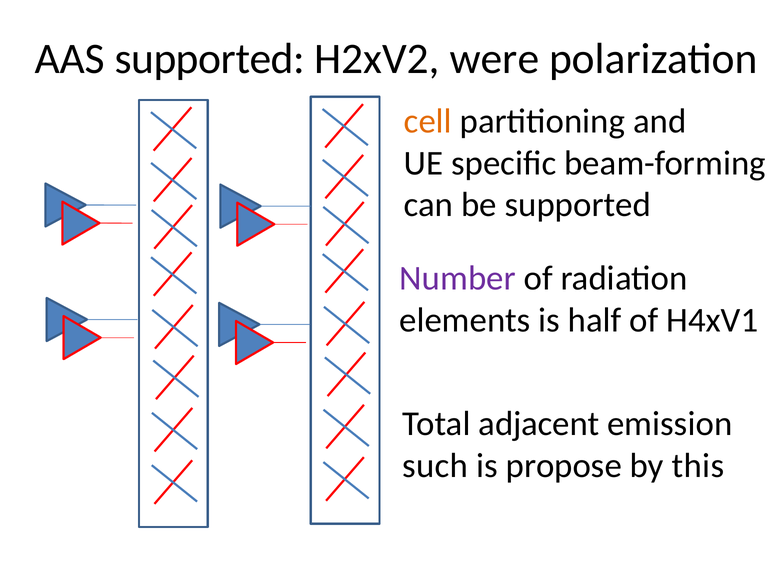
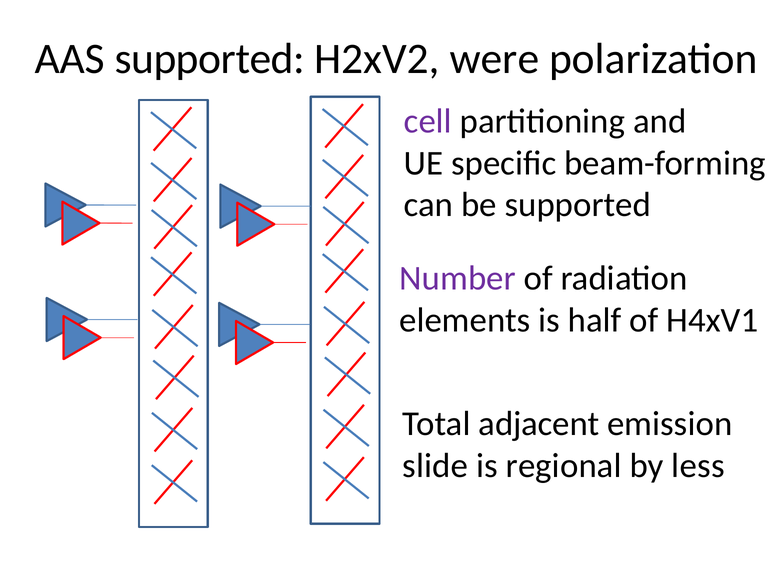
cell colour: orange -> purple
such: such -> slide
propose: propose -> regional
this: this -> less
